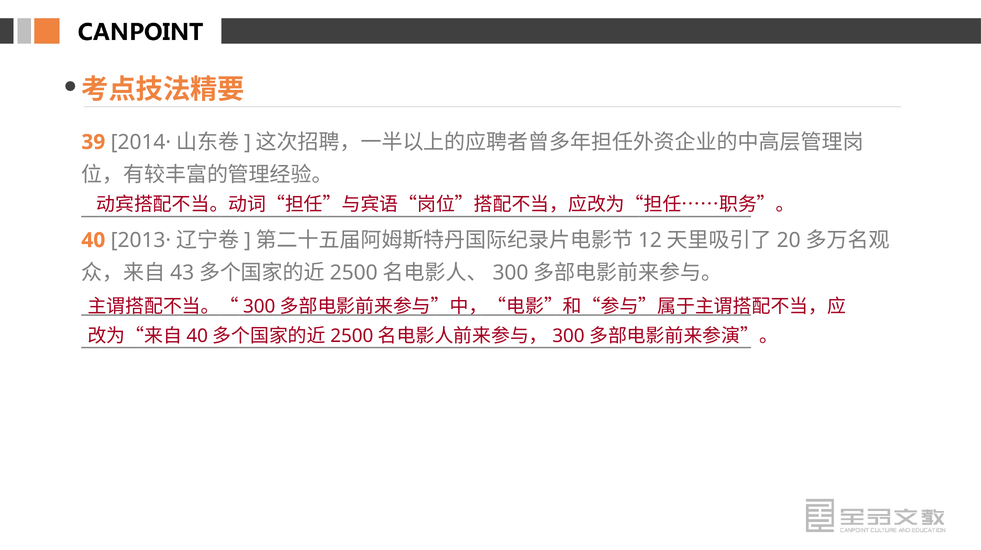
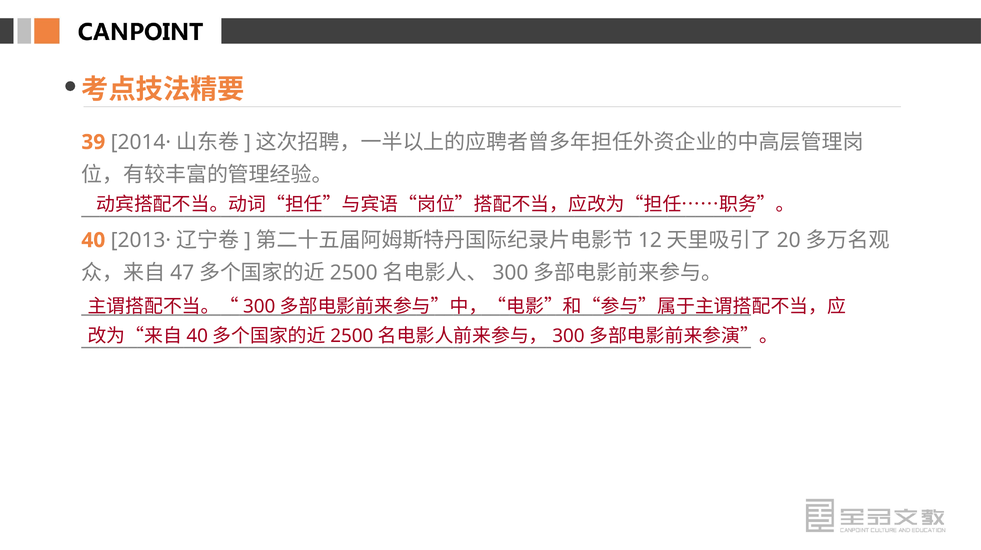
43: 43 -> 47
